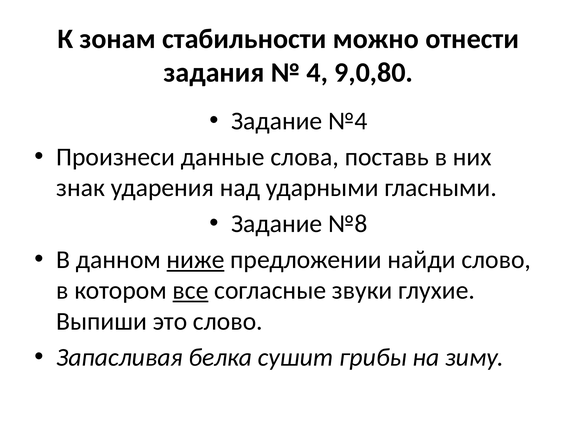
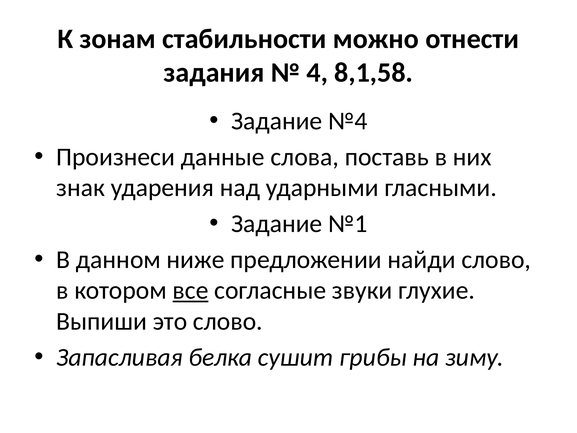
9,0,80: 9,0,80 -> 8,1,58
№8: №8 -> №1
ниже underline: present -> none
